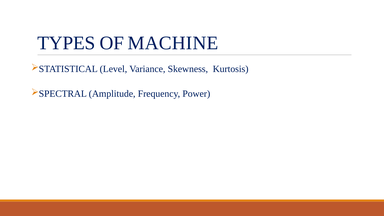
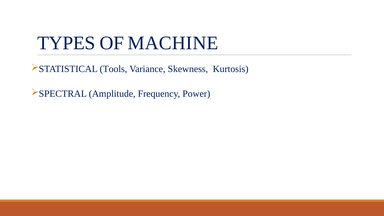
Level: Level -> Tools
